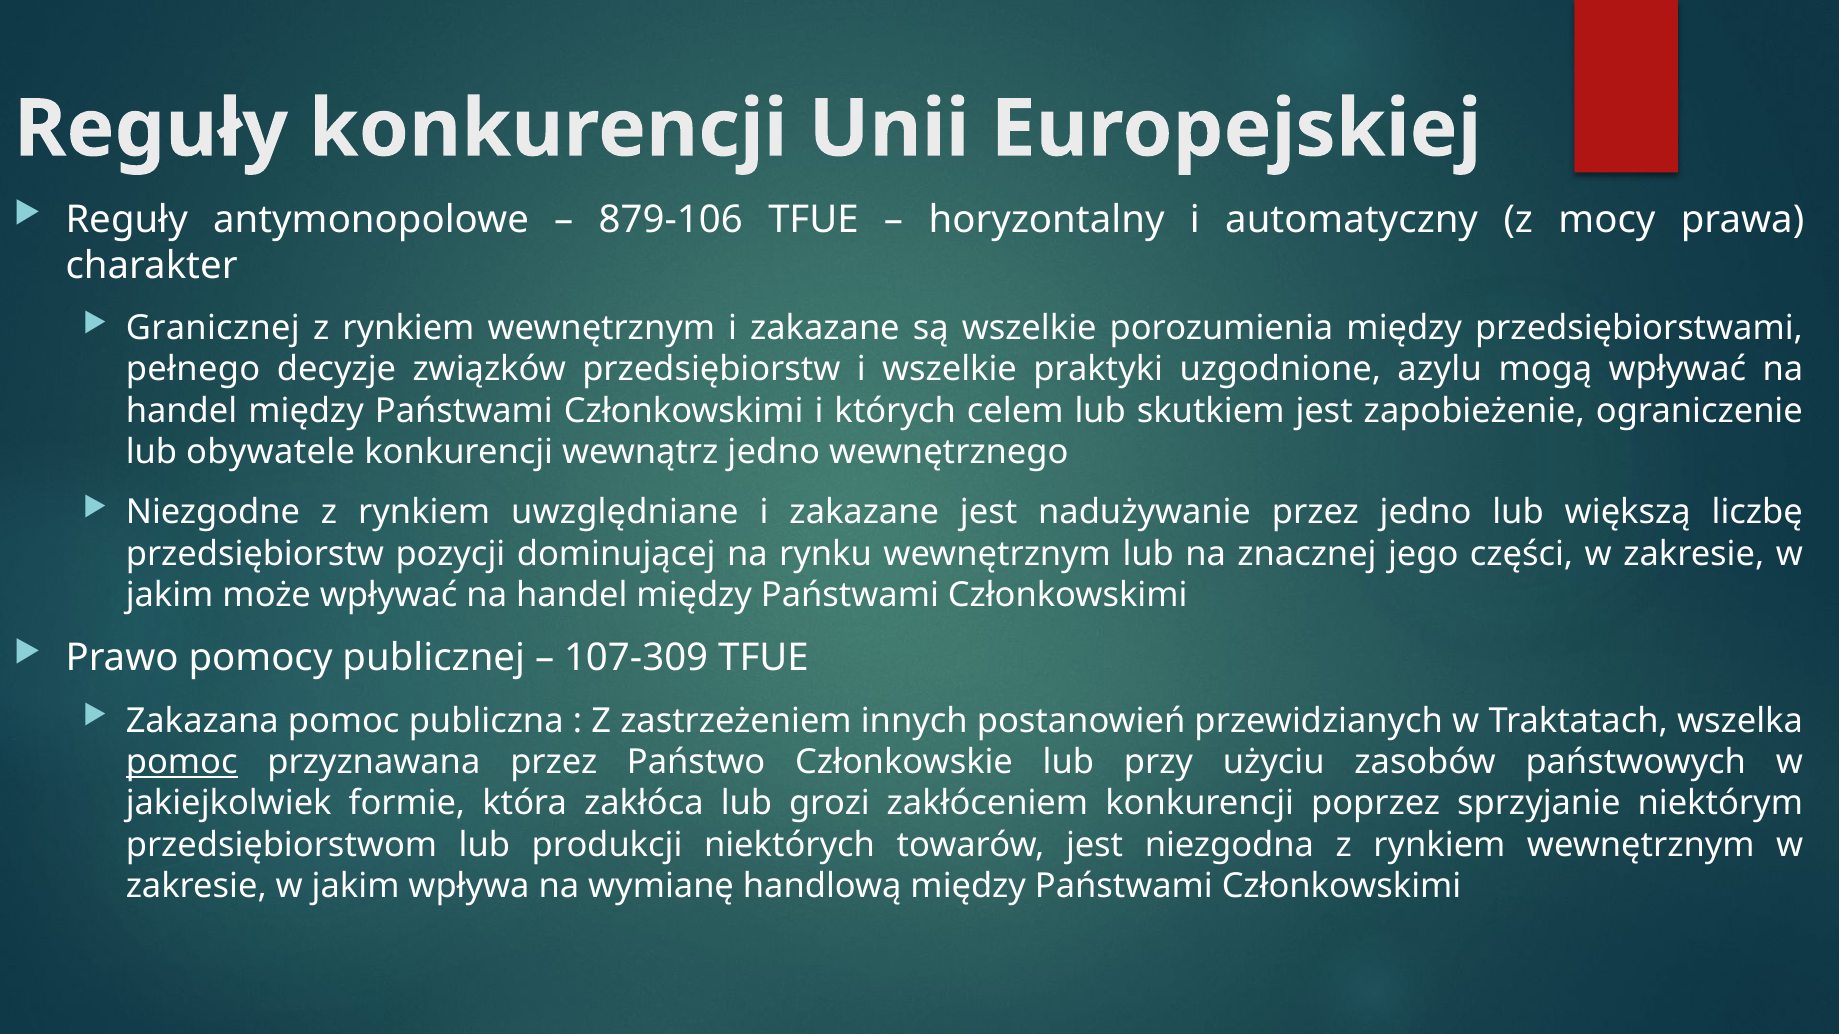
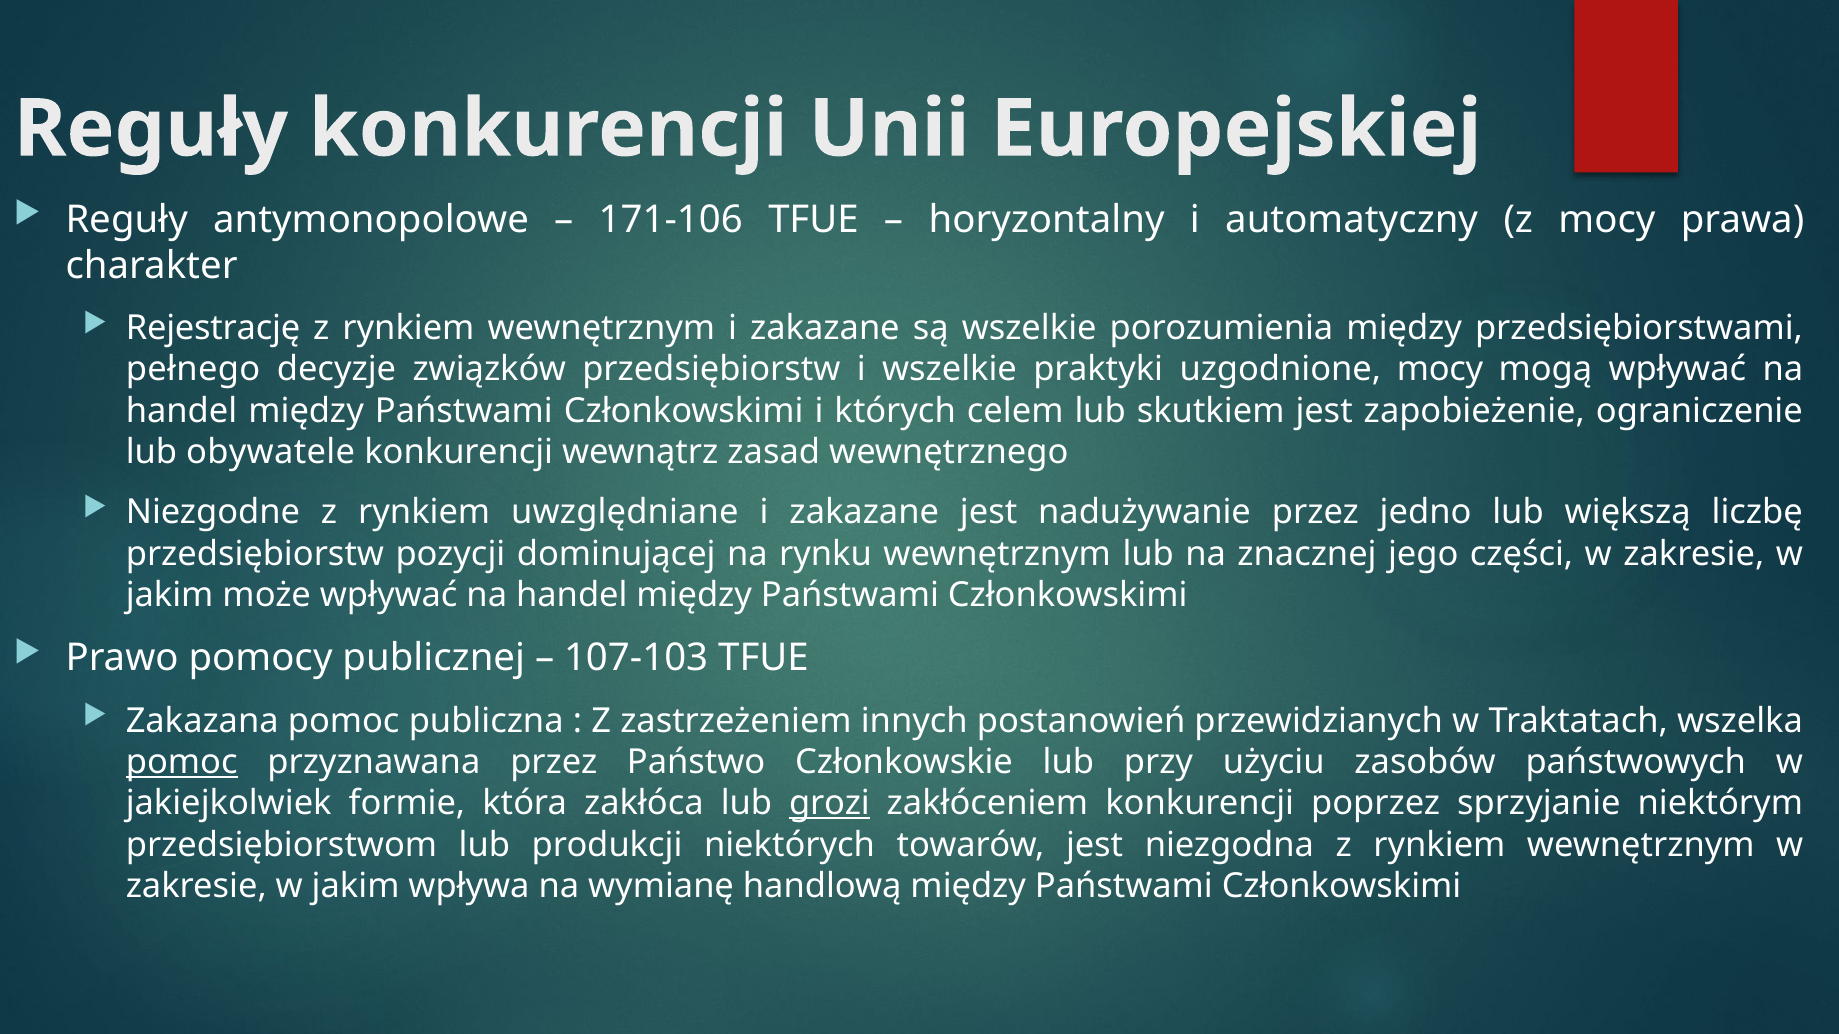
879-106: 879-106 -> 171-106
Granicznej: Granicznej -> Rejestrację
uzgodnione azylu: azylu -> mocy
wewnątrz jedno: jedno -> zasad
107-309: 107-309 -> 107-103
grozi underline: none -> present
